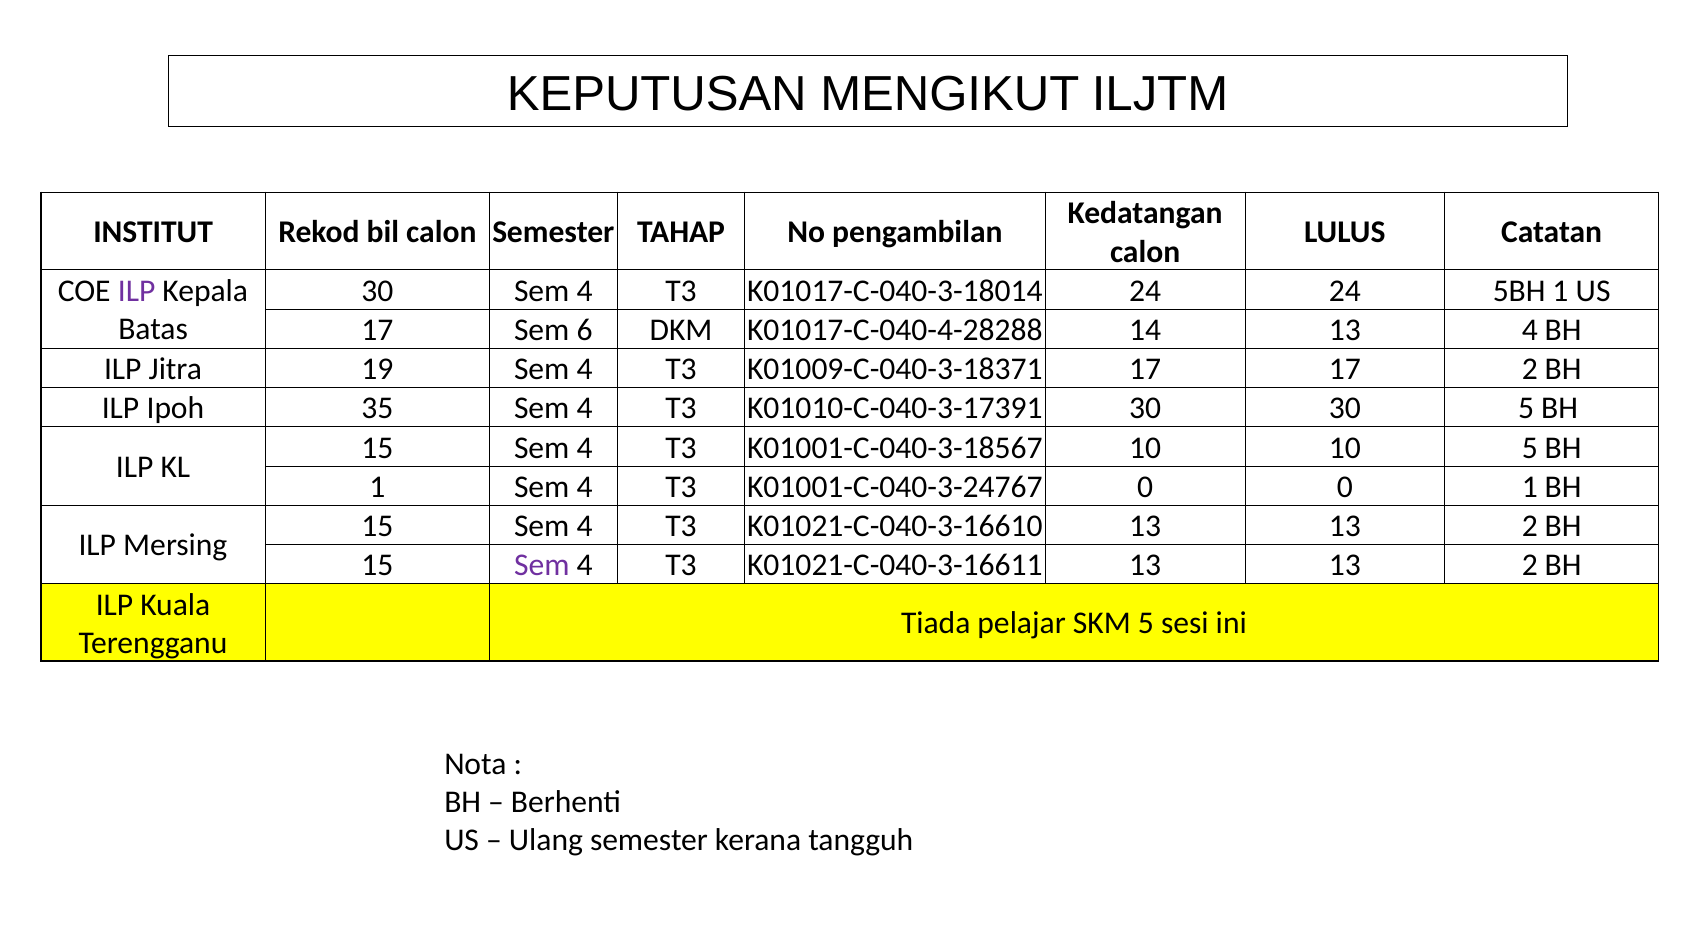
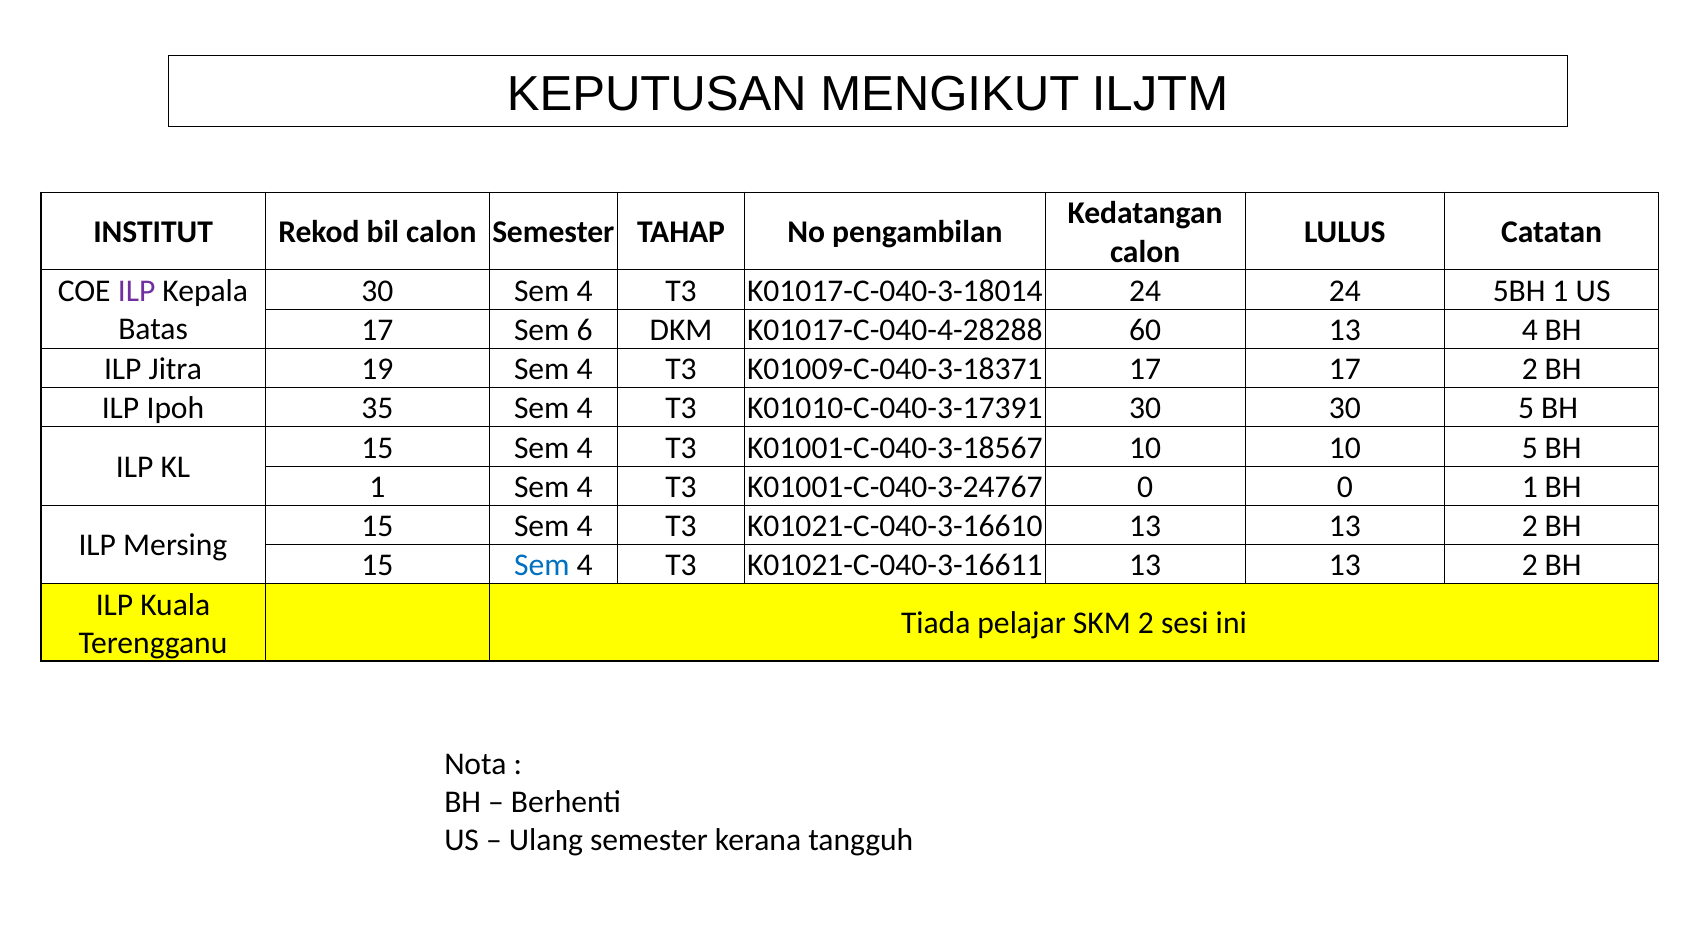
14: 14 -> 60
Sem at (542, 565) colour: purple -> blue
SKM 5: 5 -> 2
